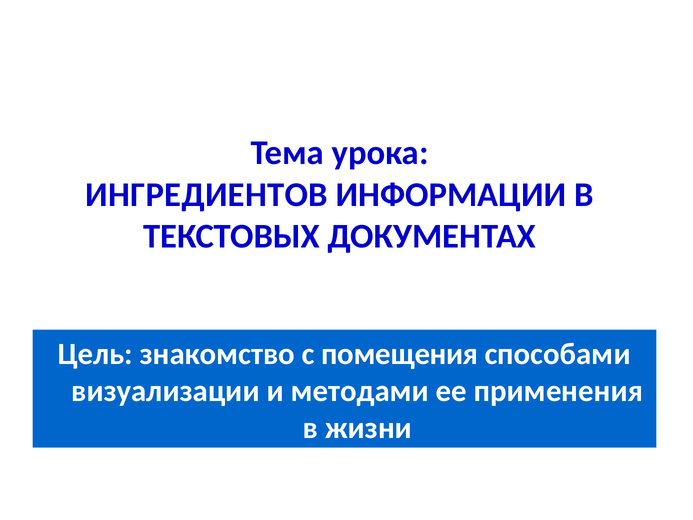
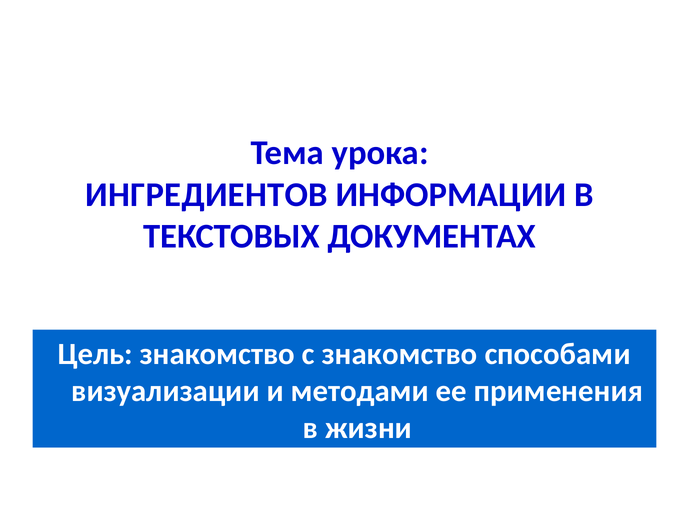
с помещения: помещения -> знакомство
